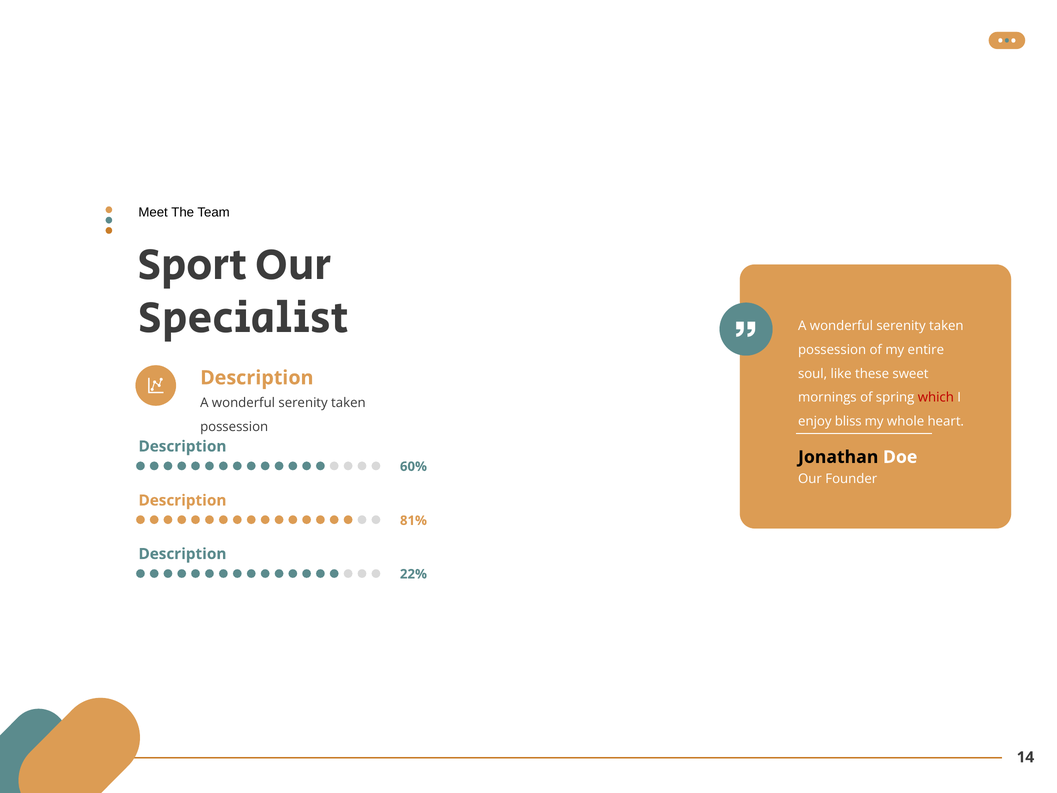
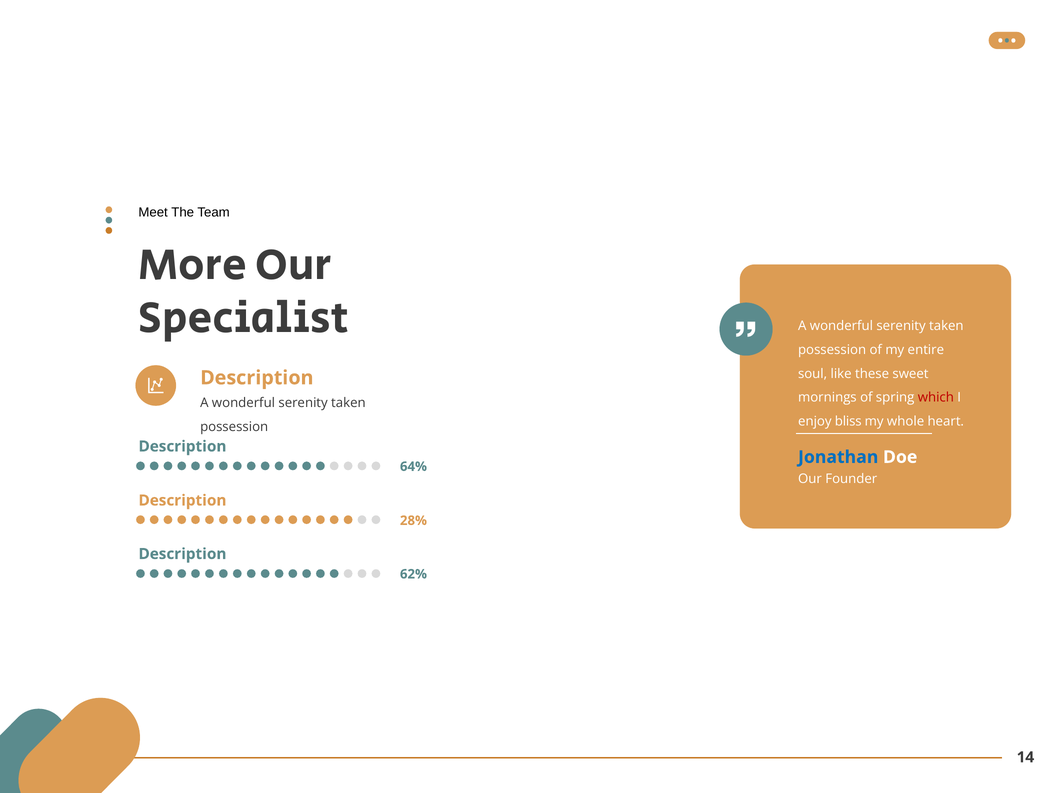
Sport: Sport -> More
Jonathan colour: black -> blue
60%: 60% -> 64%
81%: 81% -> 28%
22%: 22% -> 62%
